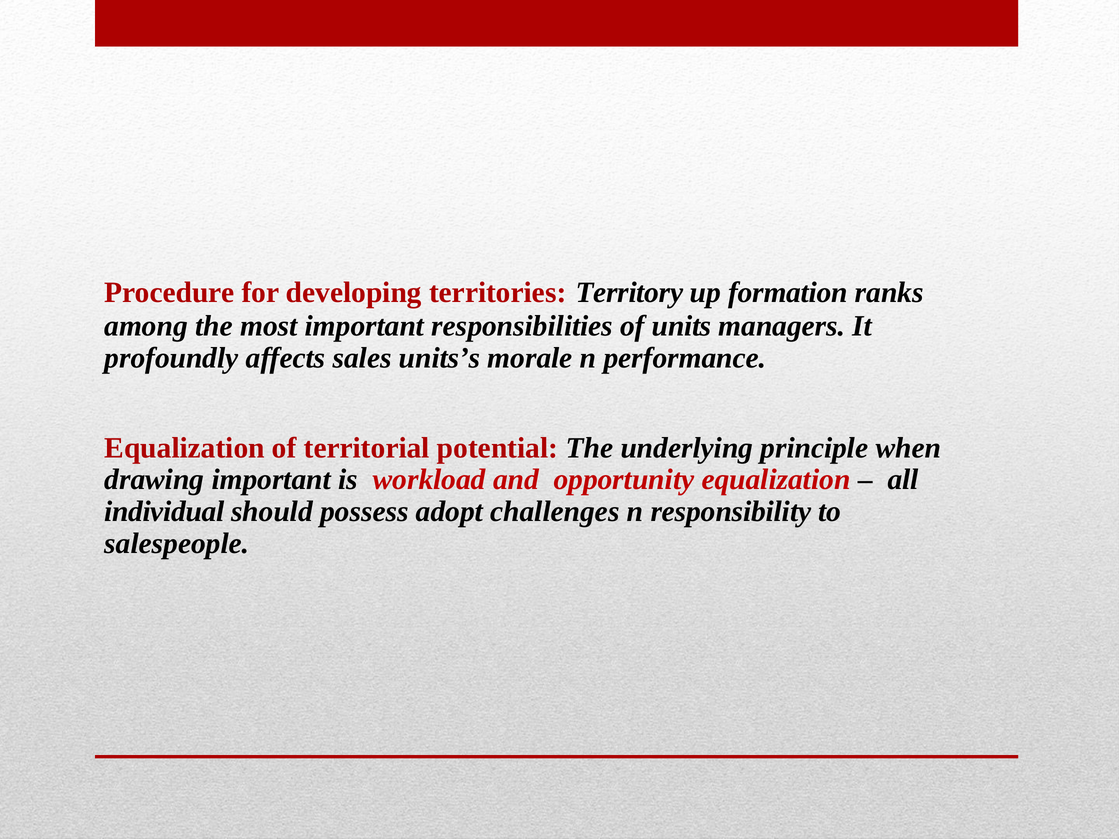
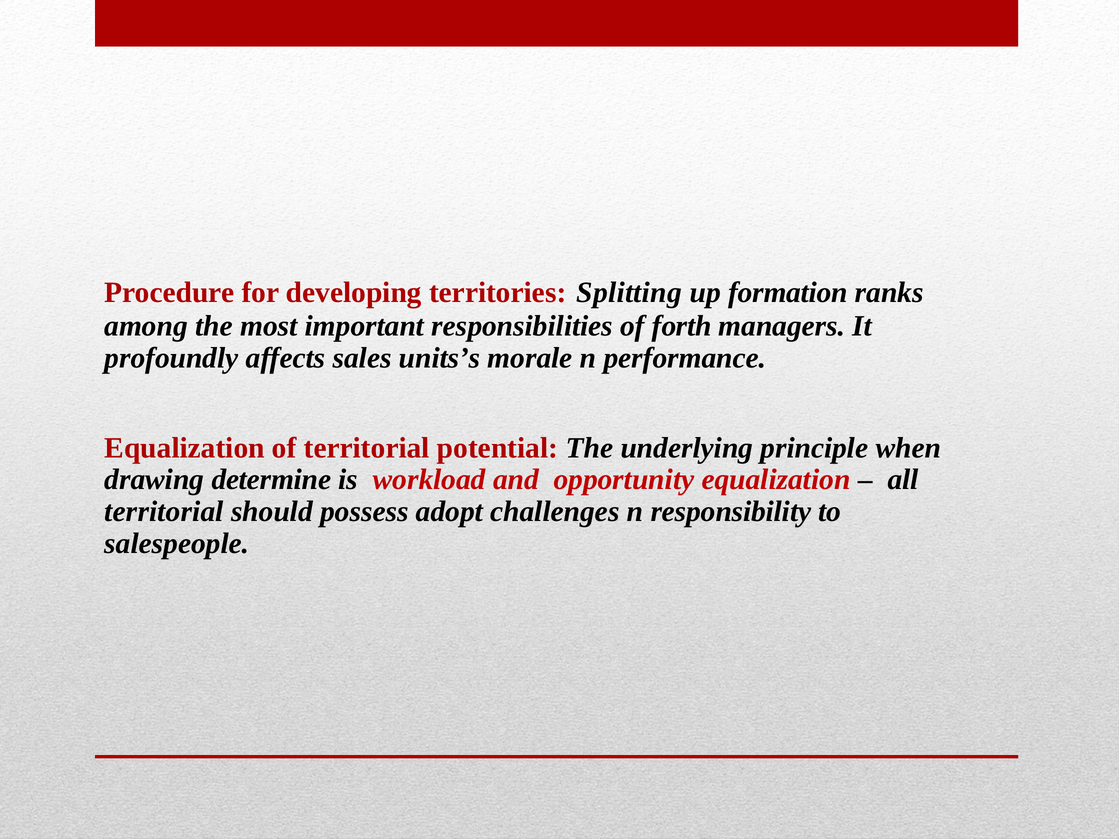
Territory: Territory -> Splitting
units: units -> forth
drawing important: important -> determine
individual at (164, 512): individual -> territorial
